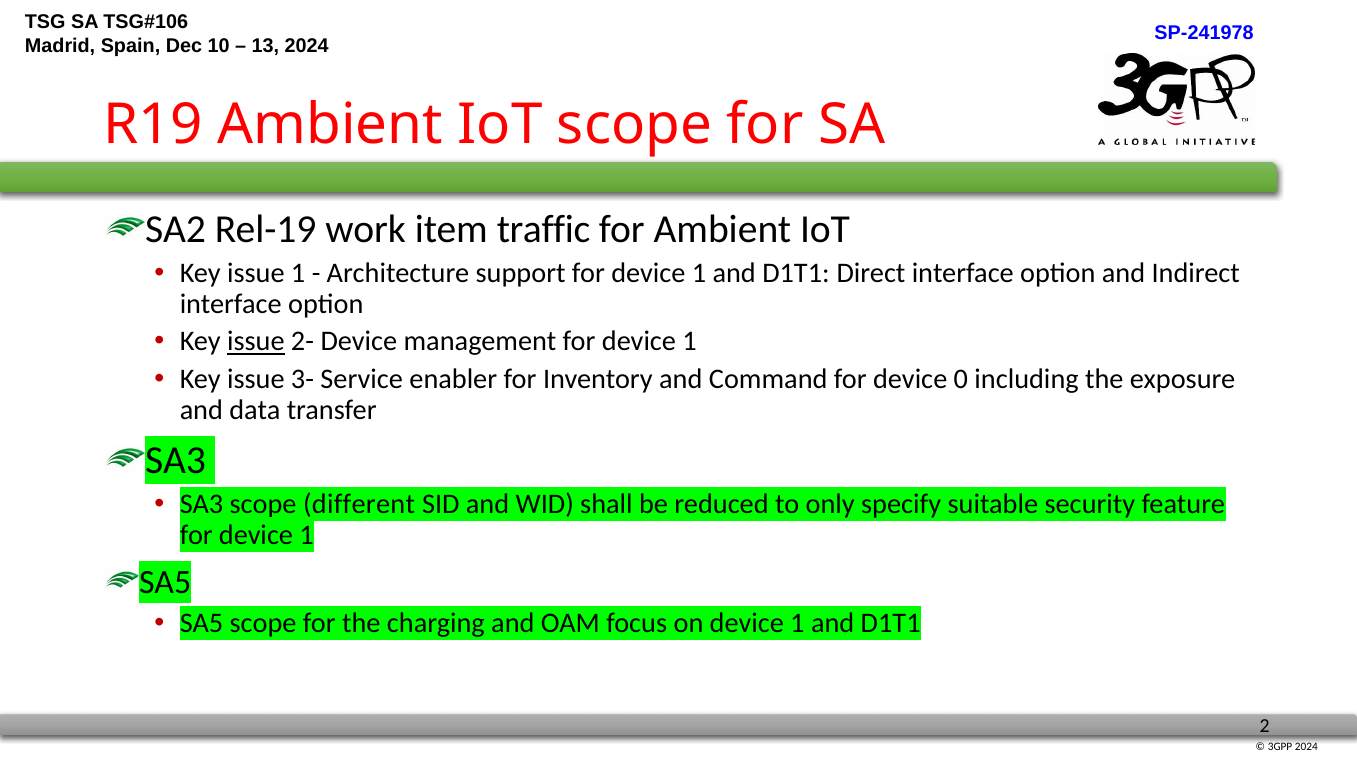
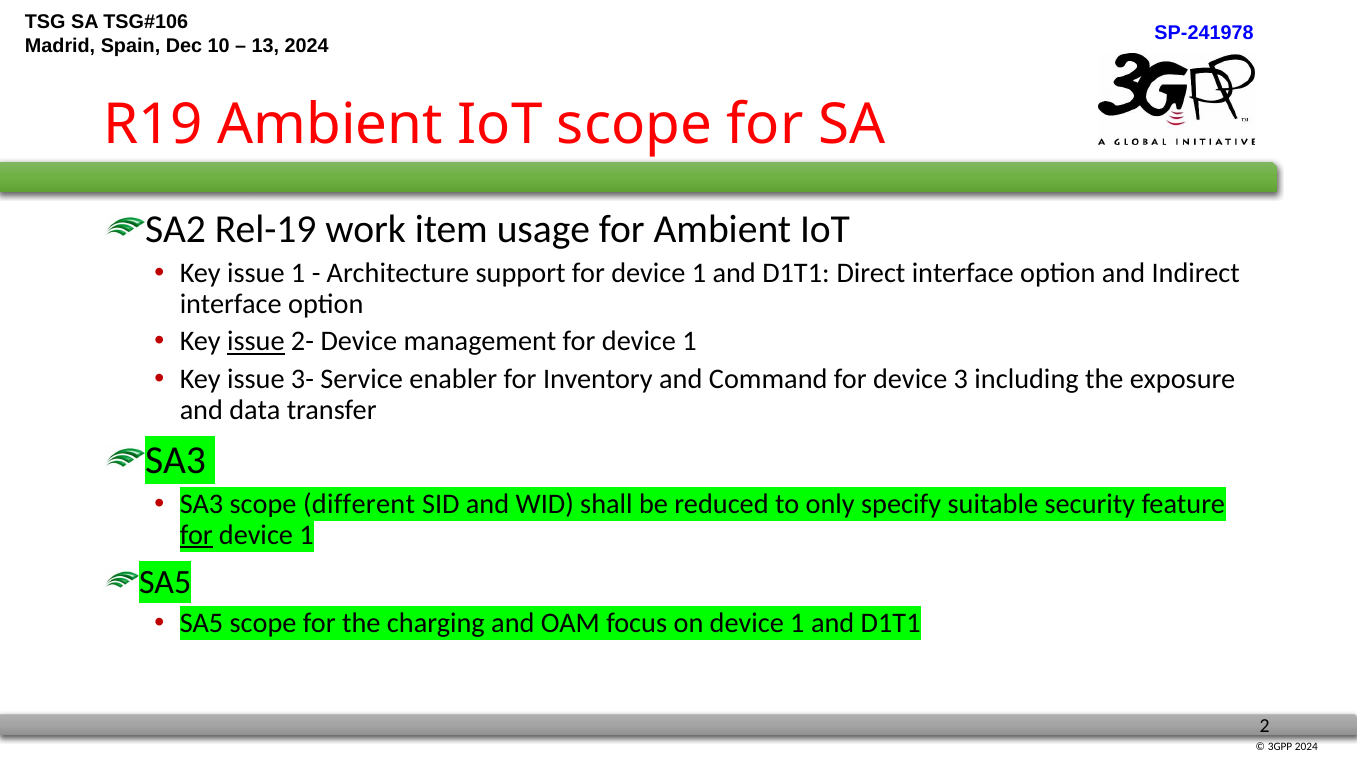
traffic: traffic -> usage
0: 0 -> 3
for at (196, 534) underline: none -> present
